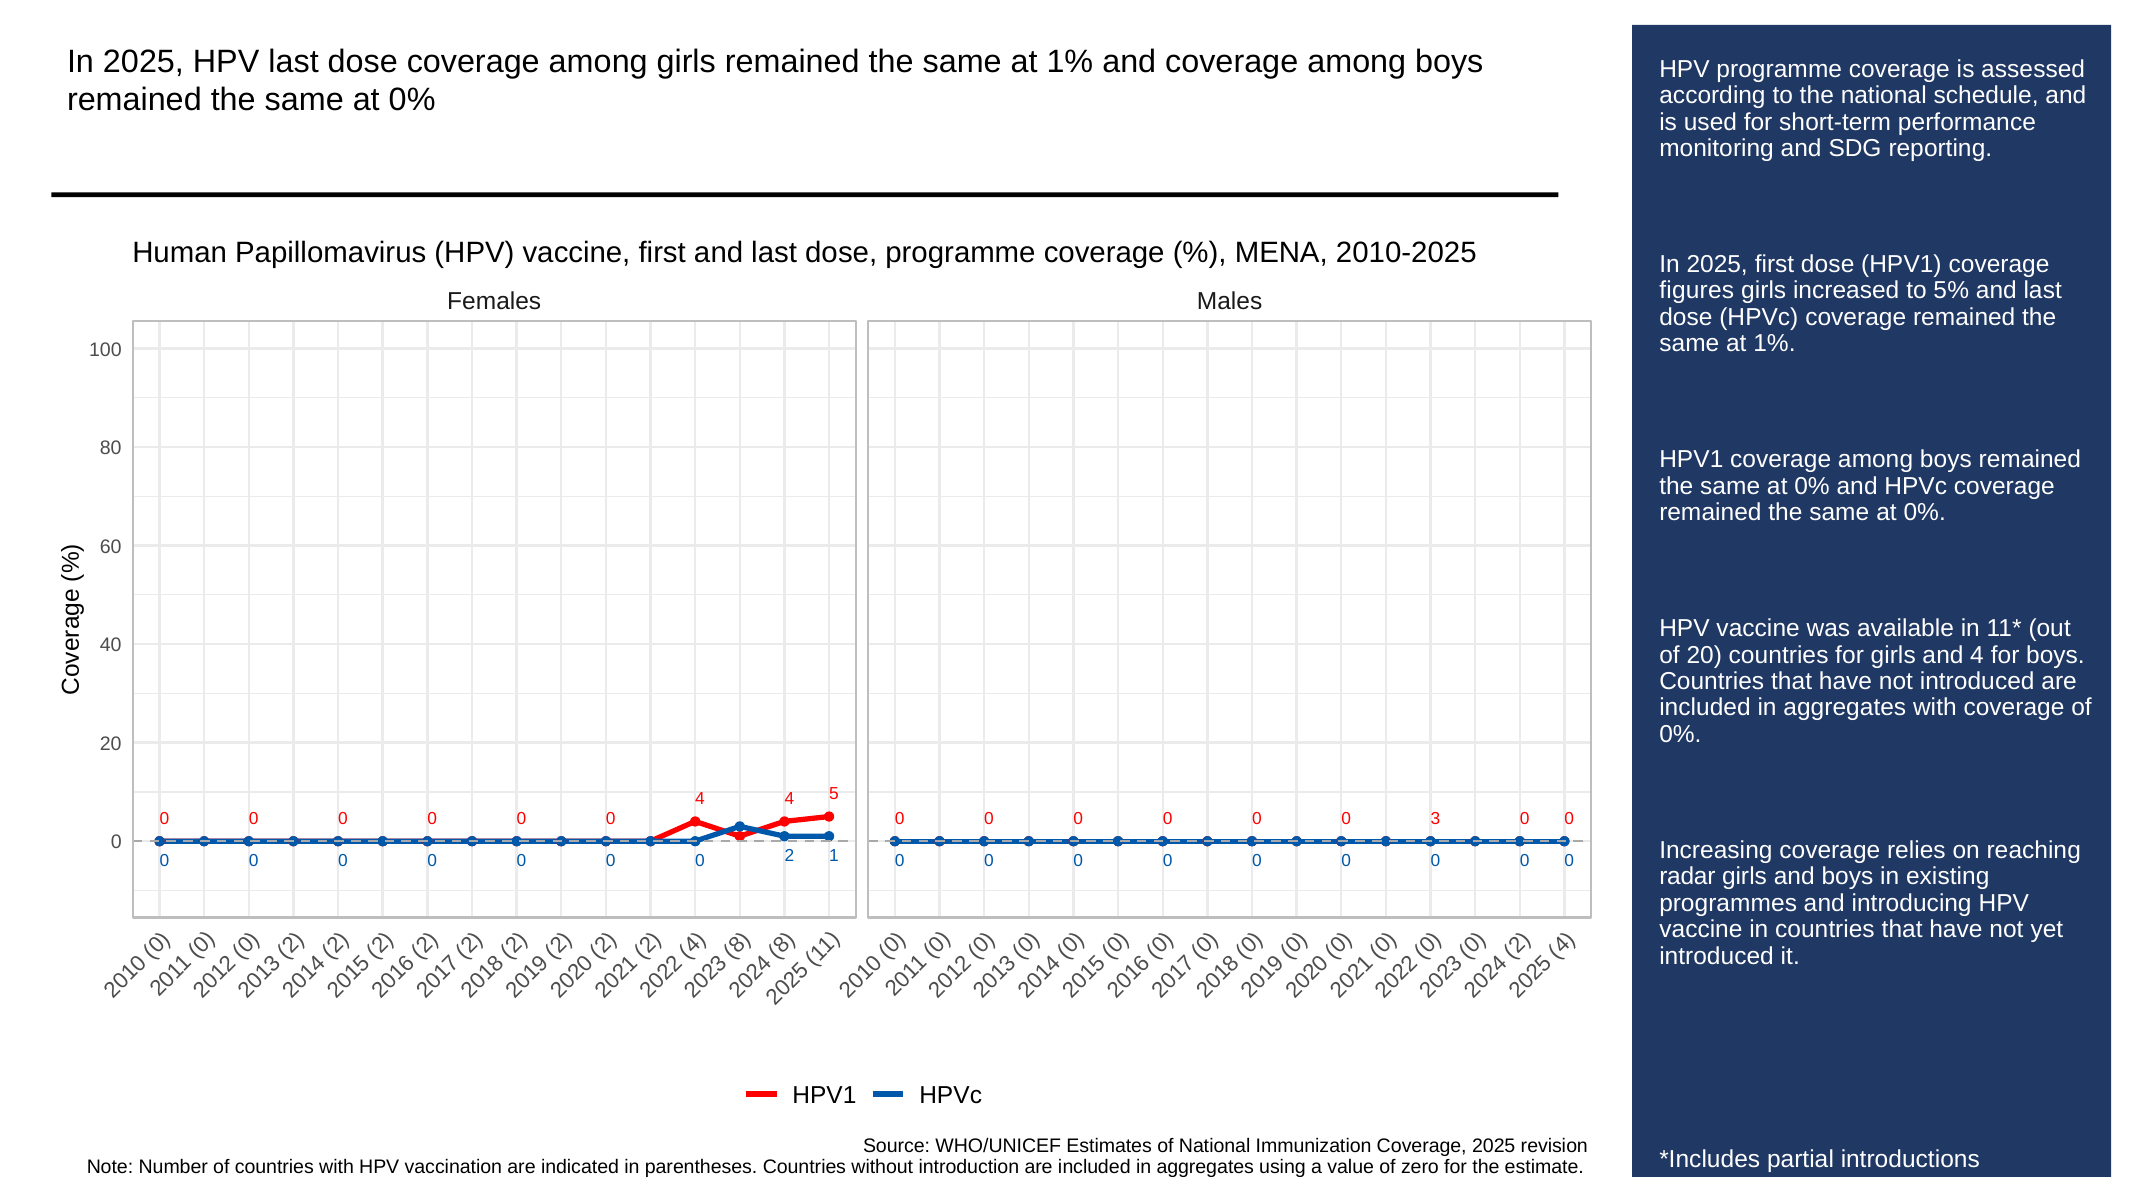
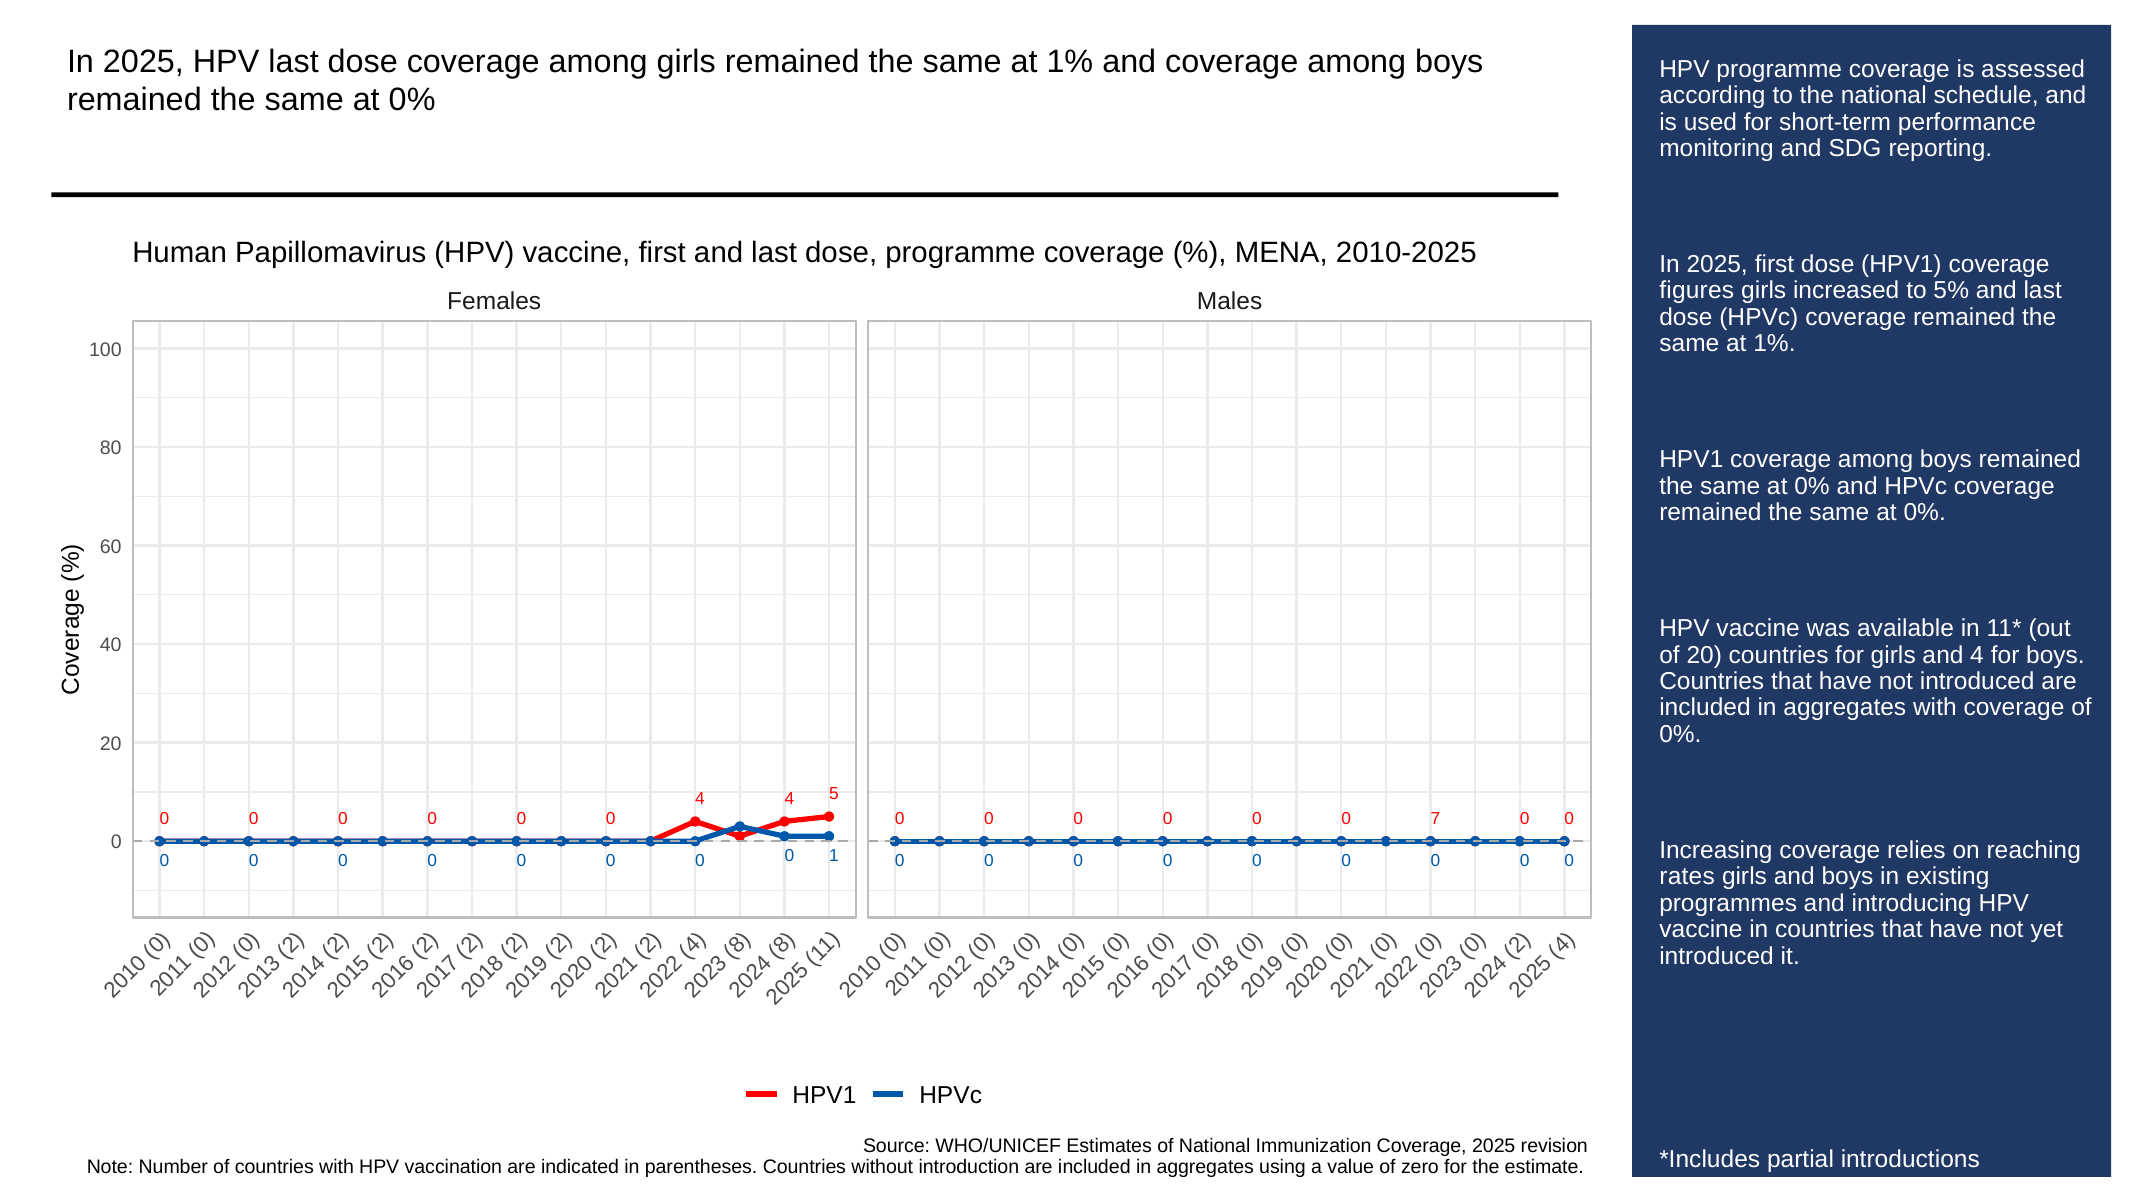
0 3: 3 -> 7
2 at (789, 857): 2 -> 0
radar: radar -> rates
